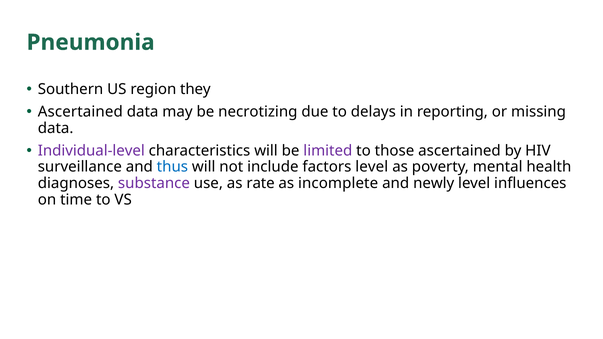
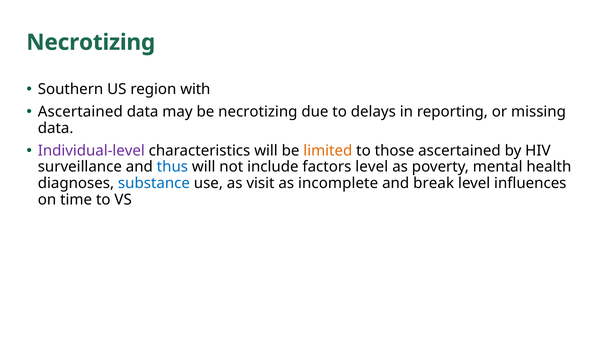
Pneumonia at (91, 42): Pneumonia -> Necrotizing
they: they -> with
limited colour: purple -> orange
substance colour: purple -> blue
rate: rate -> visit
newly: newly -> break
